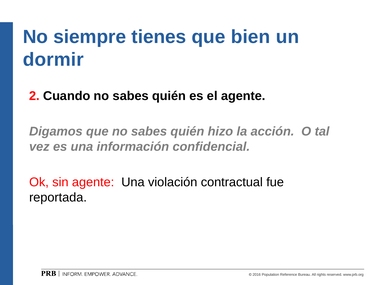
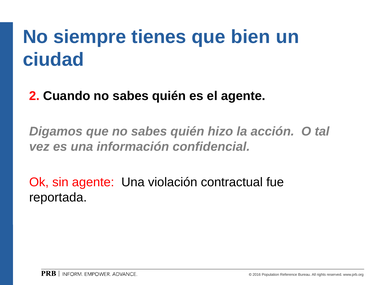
dormir: dormir -> ciudad
